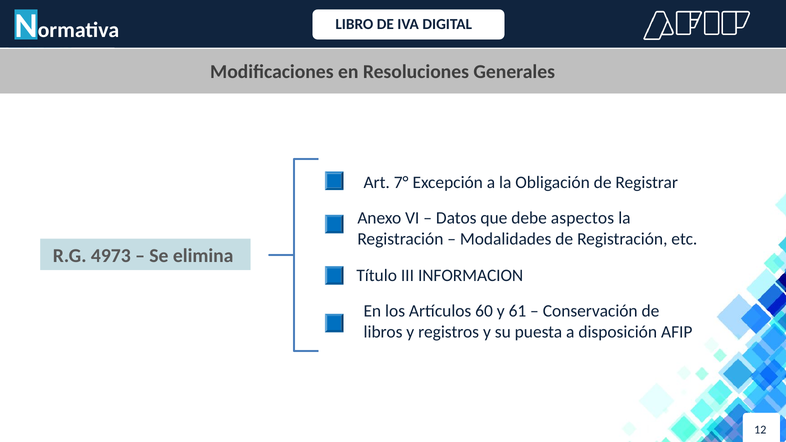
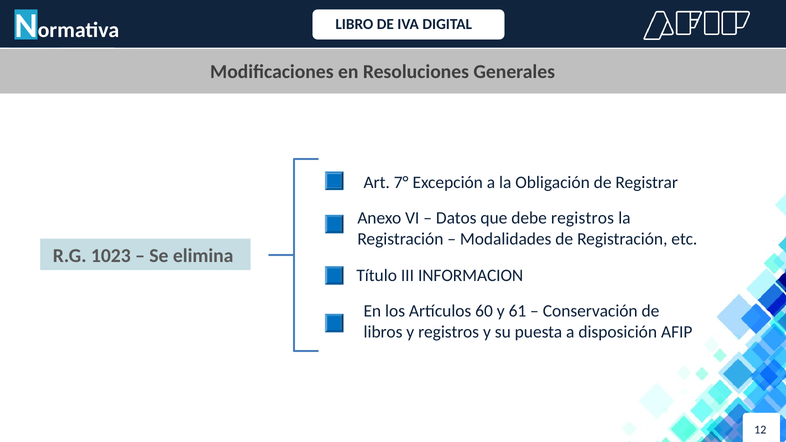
debe aspectos: aspectos -> registros
4973: 4973 -> 1023
